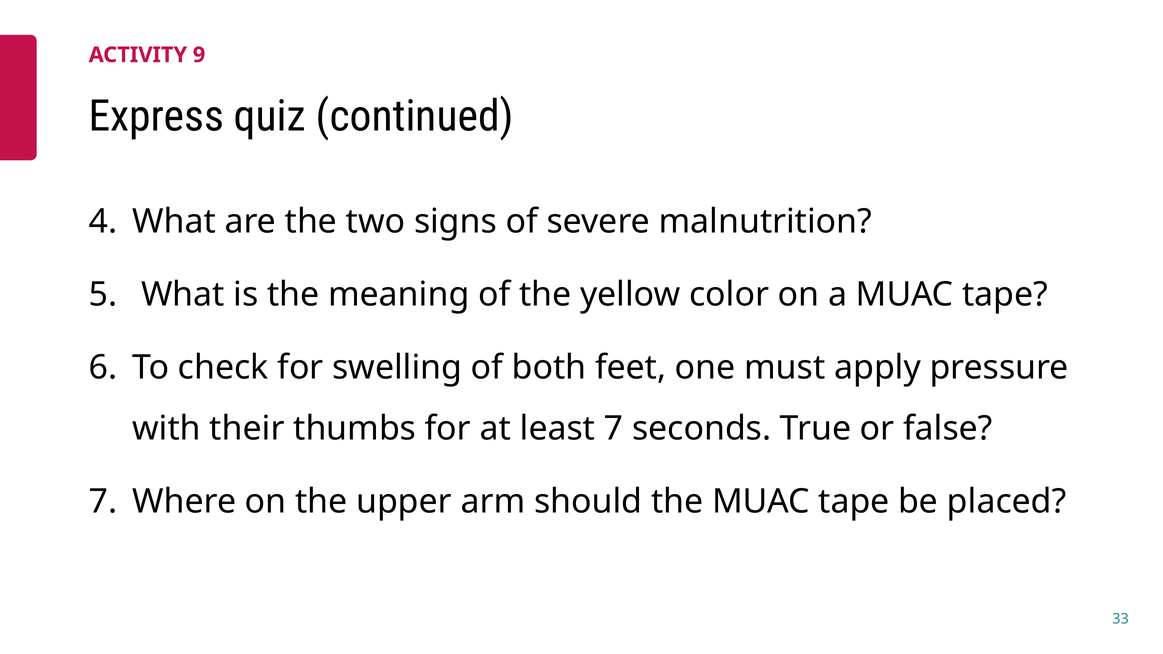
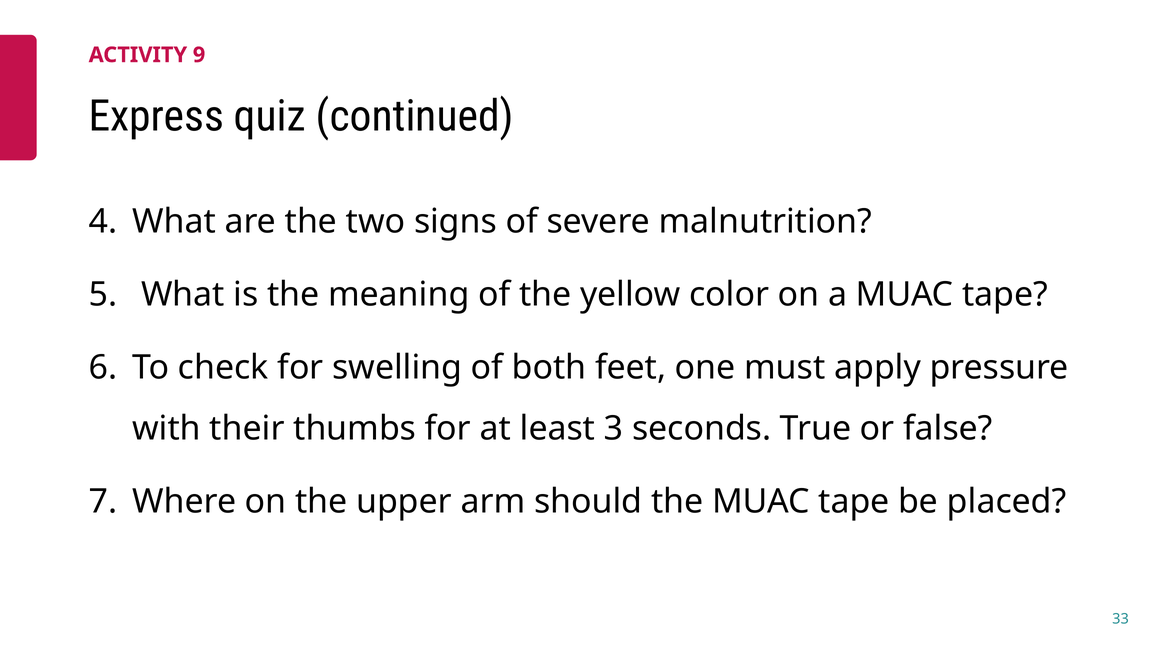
least 7: 7 -> 3
